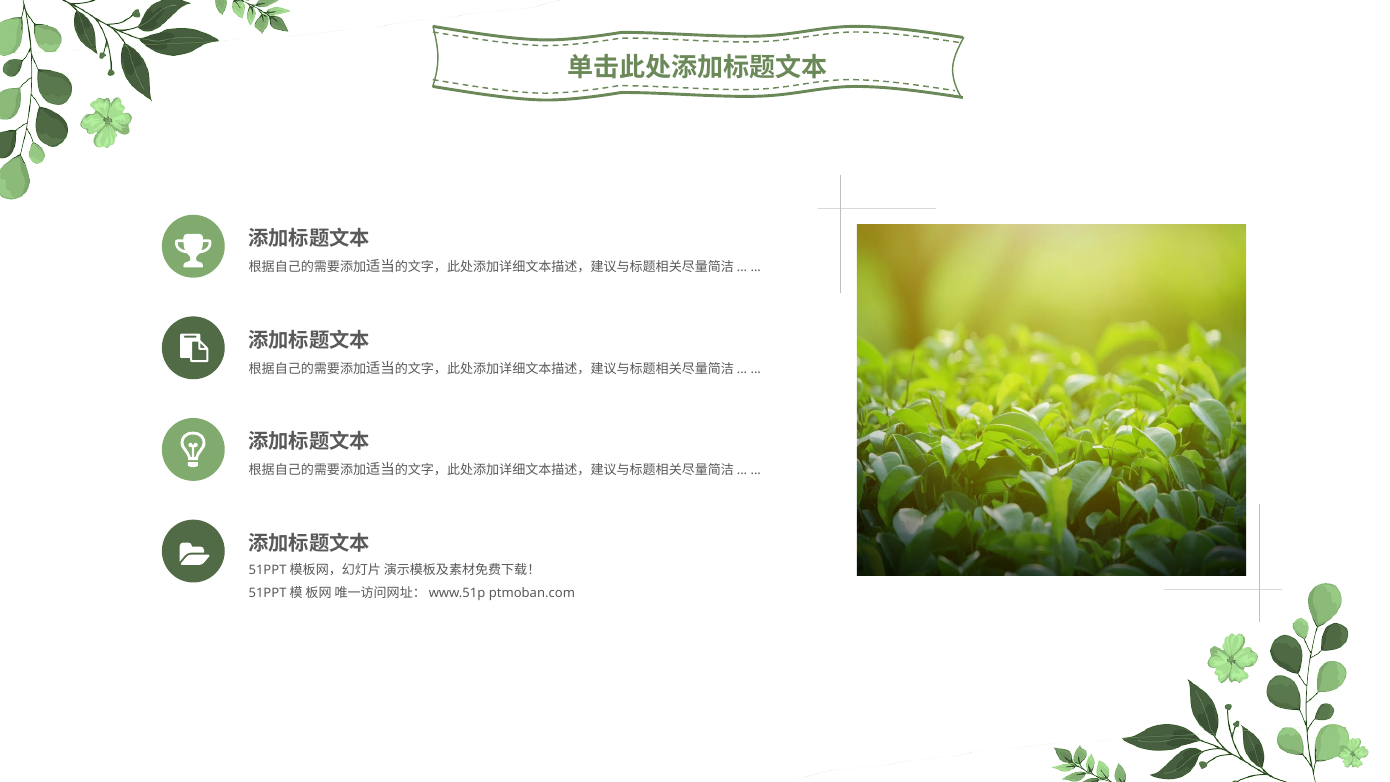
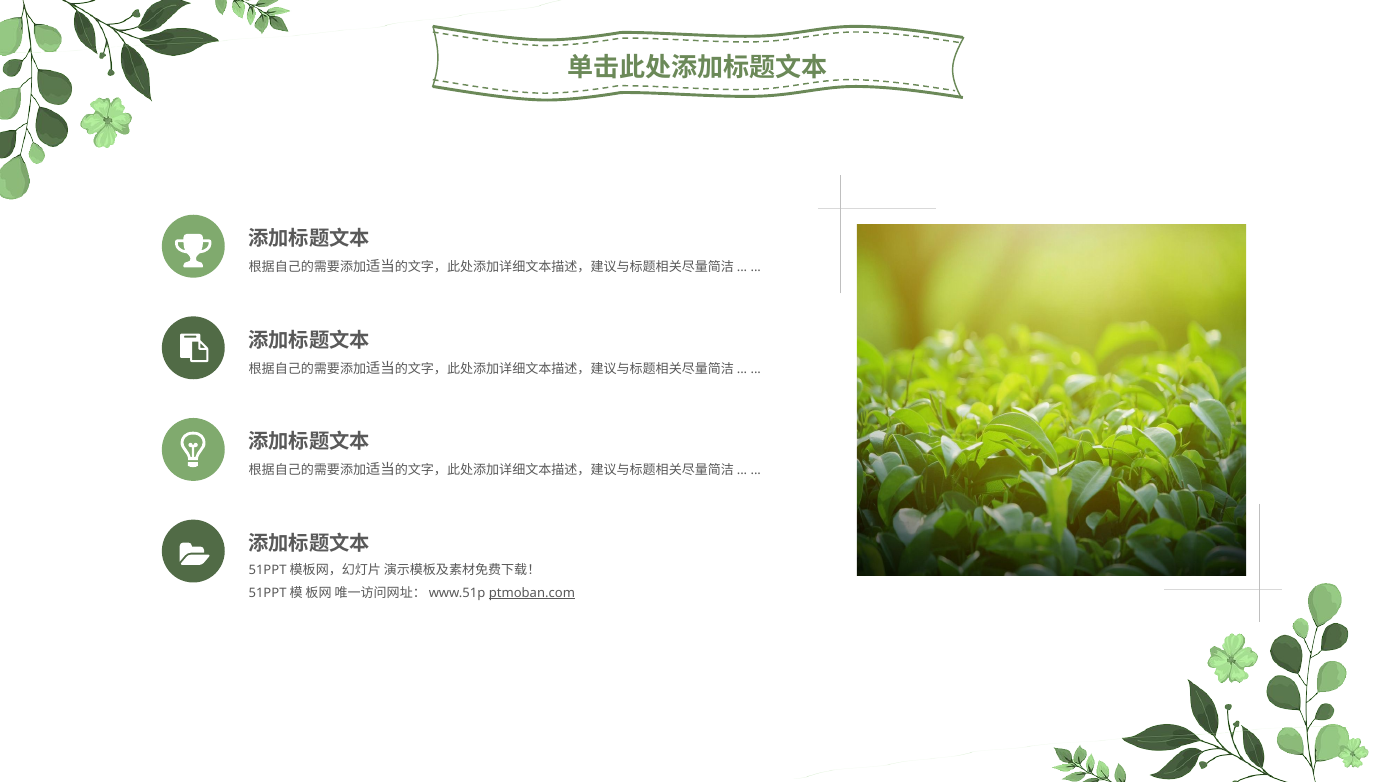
ptmoban.com at (532, 593) underline: none -> present
